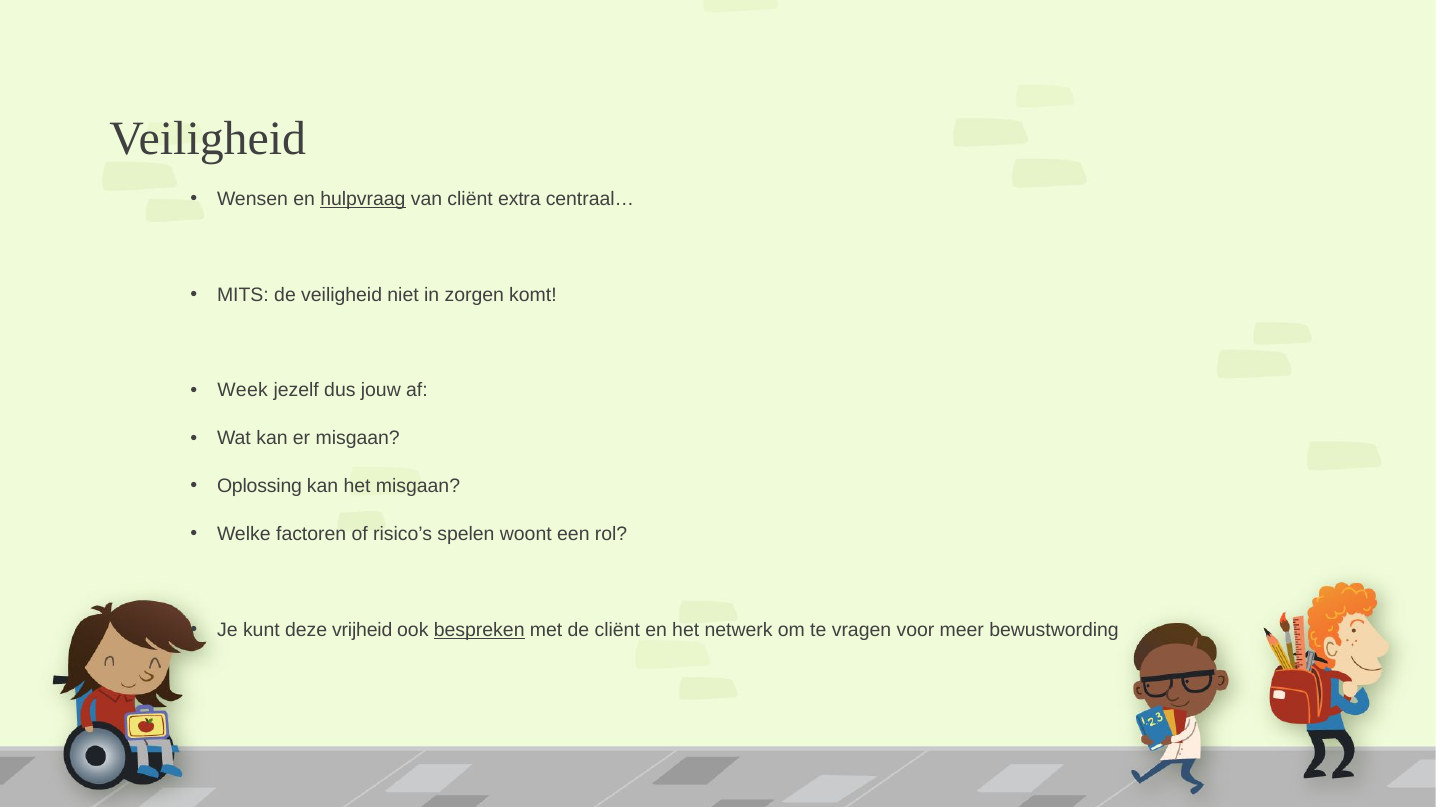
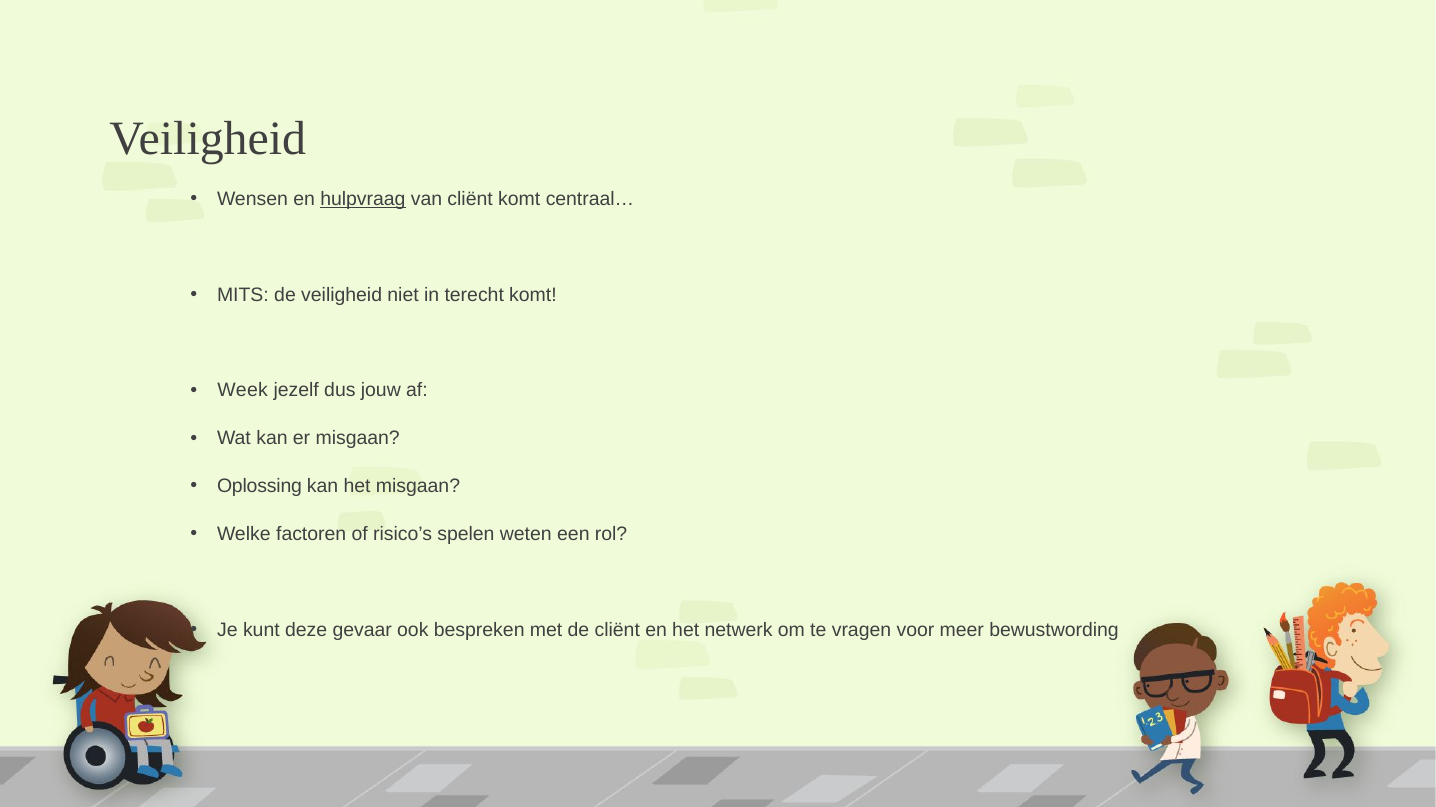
cliënt extra: extra -> komt
zorgen: zorgen -> terecht
woont: woont -> weten
vrijheid: vrijheid -> gevaar
bespreken underline: present -> none
